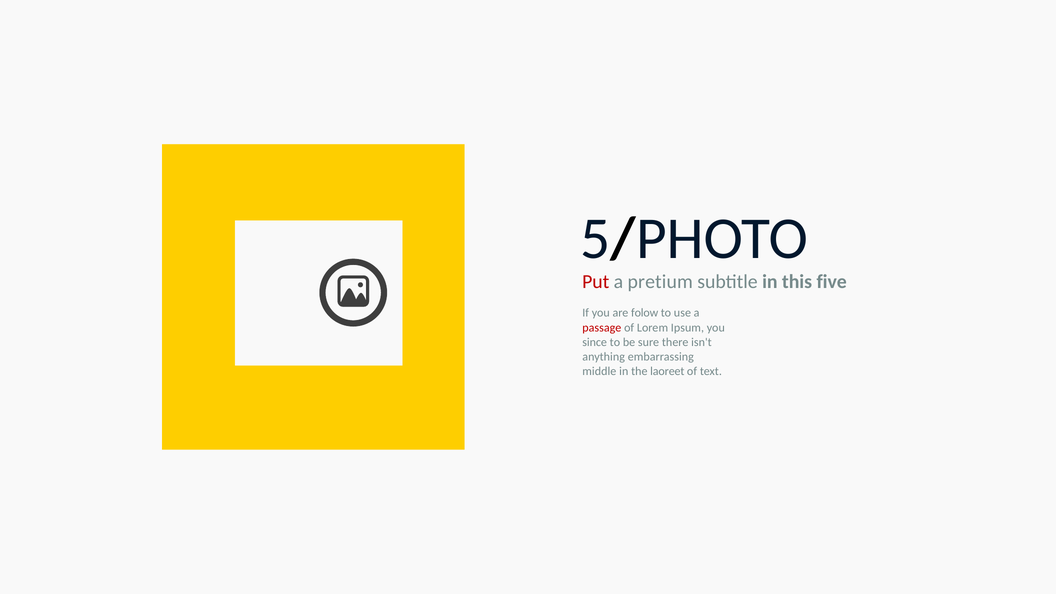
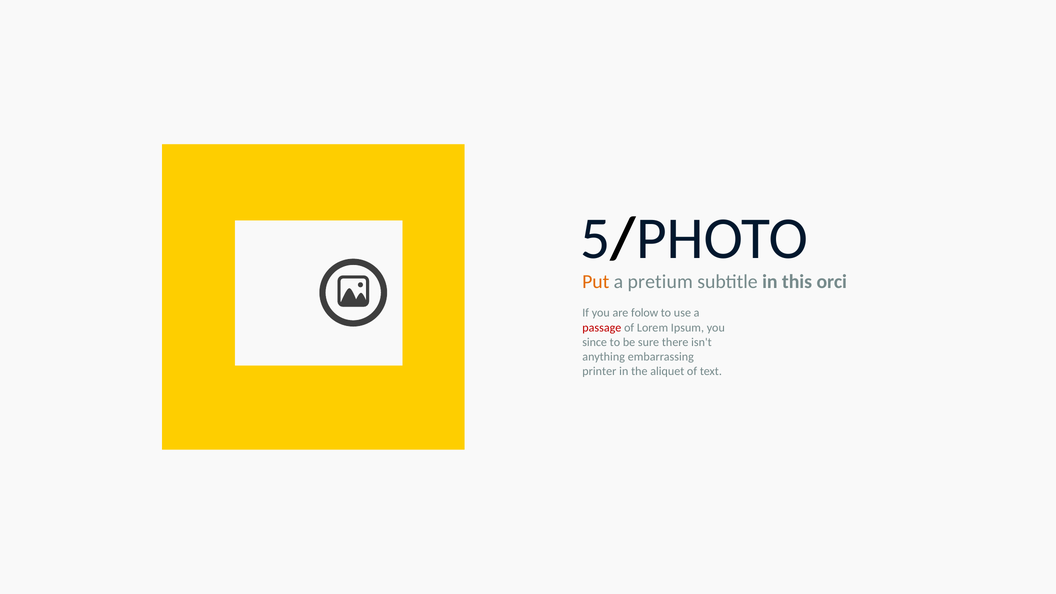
Put colour: red -> orange
five: five -> orci
middle: middle -> printer
laoreet: laoreet -> aliquet
